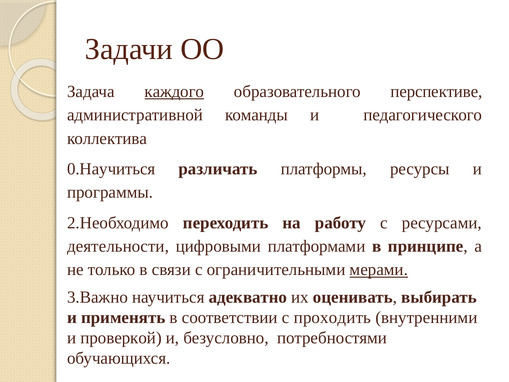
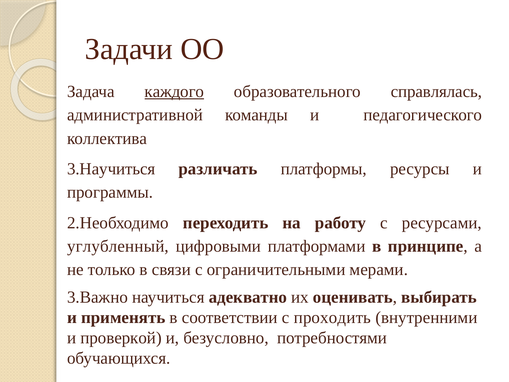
перспективе: перспективе -> справлялась
0.Научиться: 0.Научиться -> 3.Научиться
деятельности: деятельности -> углубленный
мерами underline: present -> none
